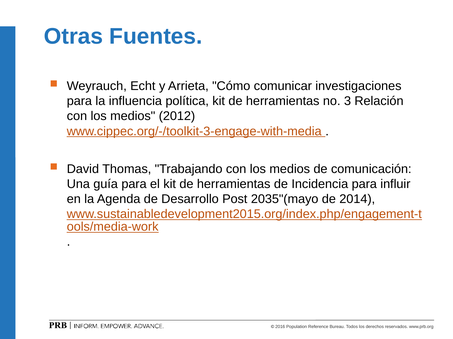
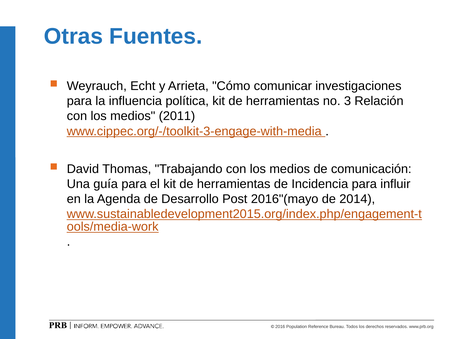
2012: 2012 -> 2011
2035"(mayo: 2035"(mayo -> 2016"(mayo
